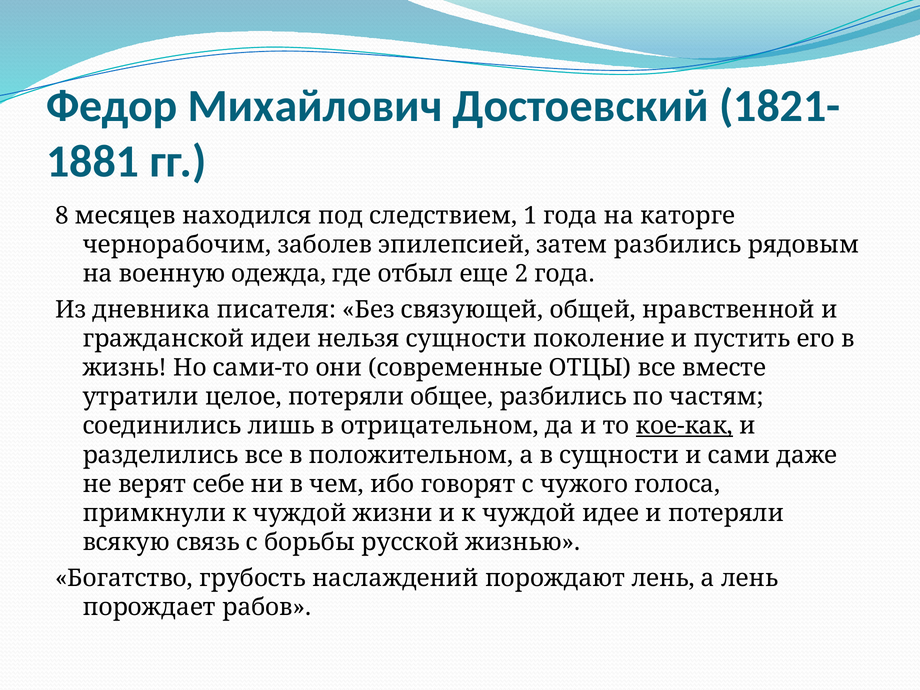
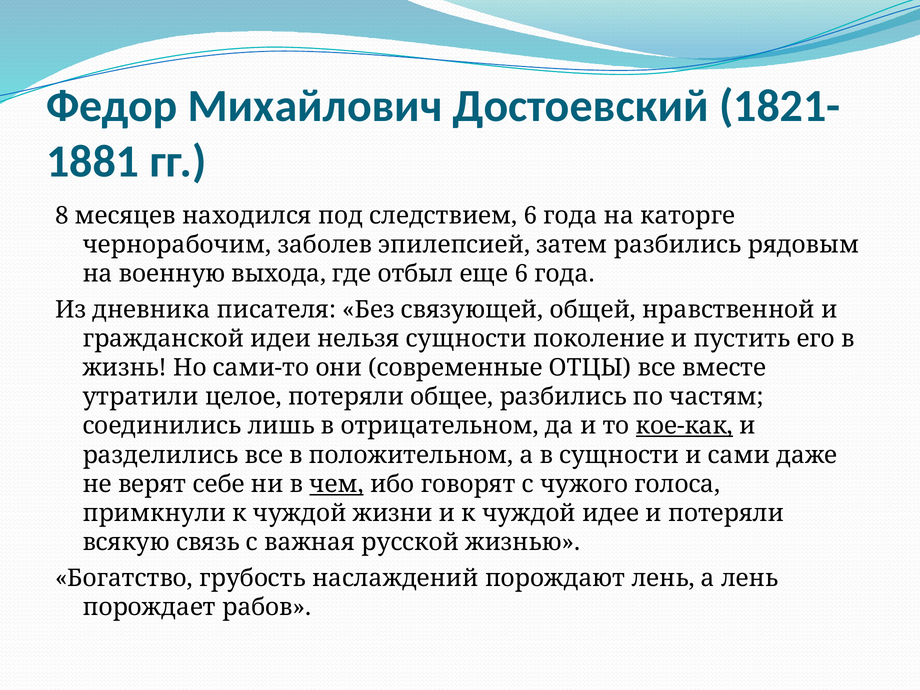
следствием 1: 1 -> 6
одежда: одежда -> выхода
еще 2: 2 -> 6
чем underline: none -> present
борьбы: борьбы -> важная
